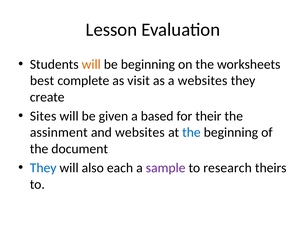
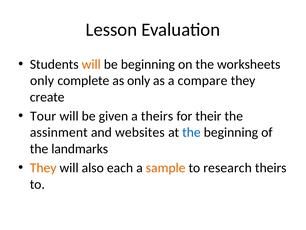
best at (42, 81): best -> only
as visit: visit -> only
a websites: websites -> compare
Sites: Sites -> Tour
a based: based -> theirs
document: document -> landmarks
They at (43, 168) colour: blue -> orange
sample colour: purple -> orange
